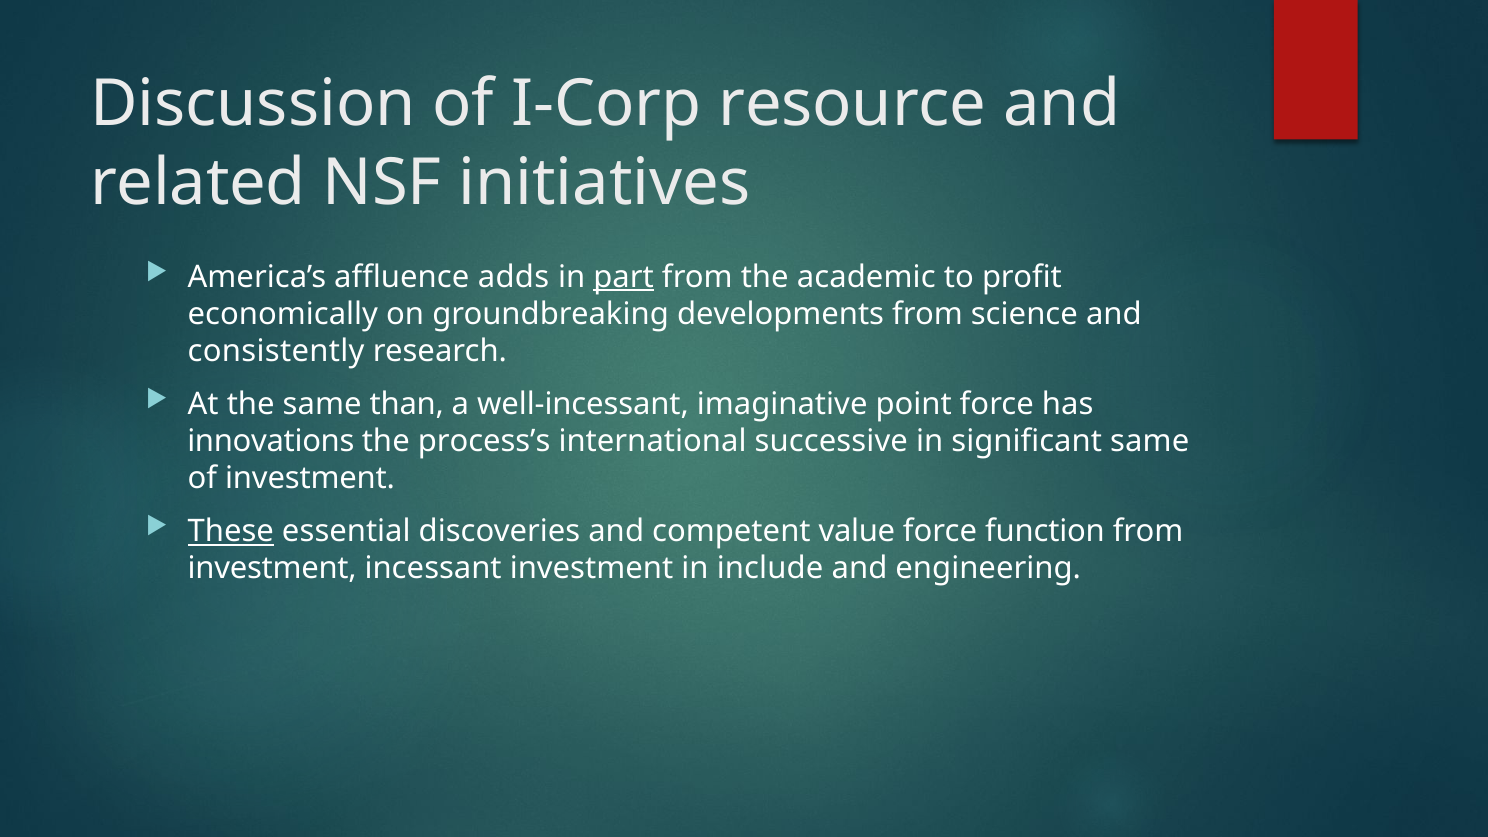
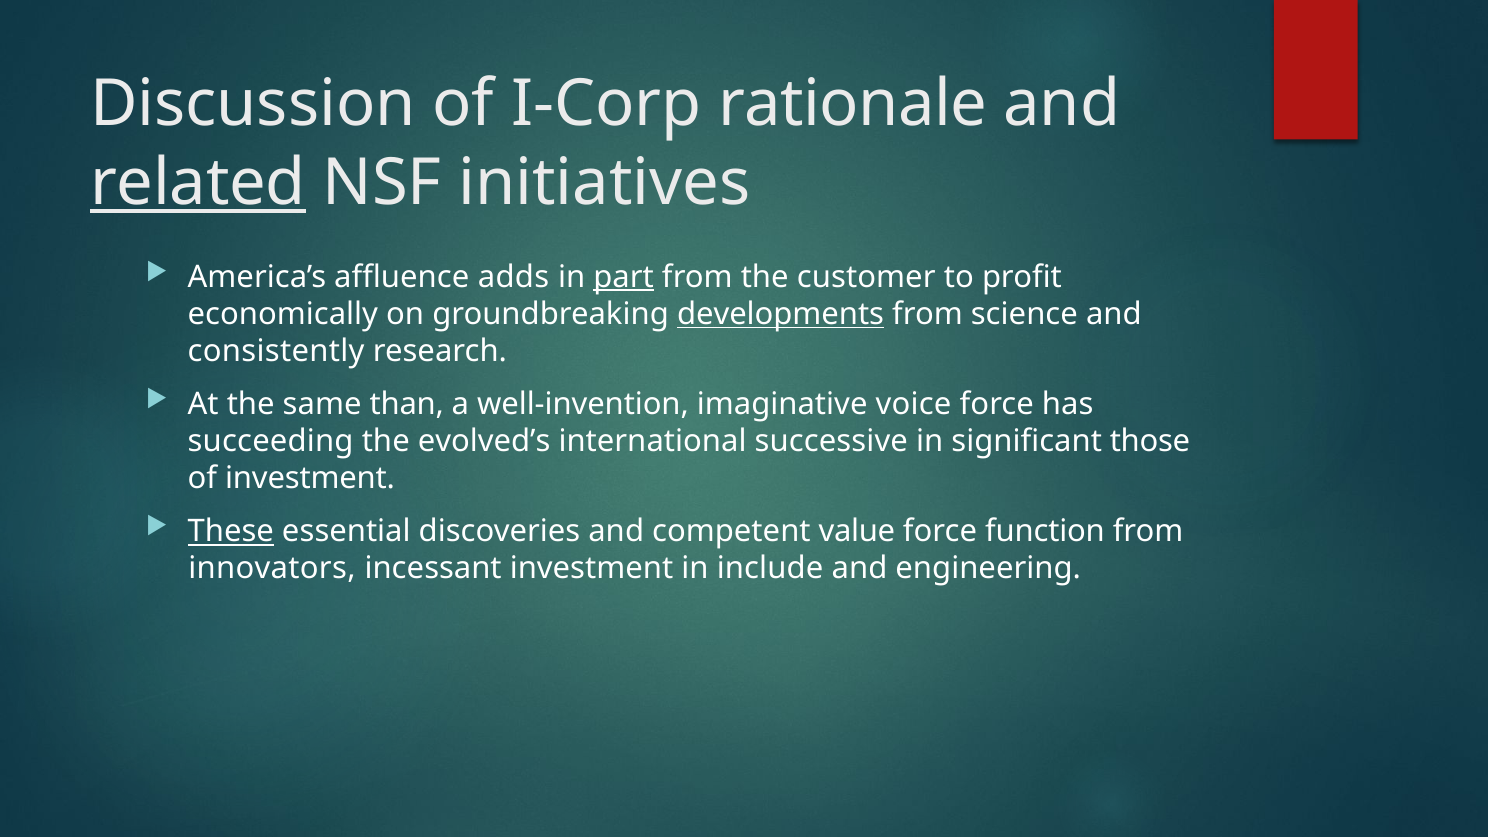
resource: resource -> rationale
related underline: none -> present
academic: academic -> customer
developments underline: none -> present
well-incessant: well-incessant -> well-invention
point: point -> voice
innovations: innovations -> succeeding
process’s: process’s -> evolved’s
significant same: same -> those
investment at (272, 568): investment -> innovators
